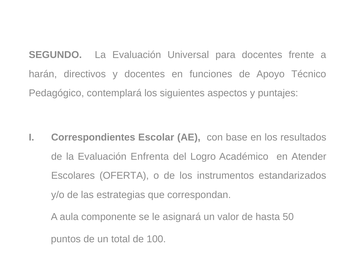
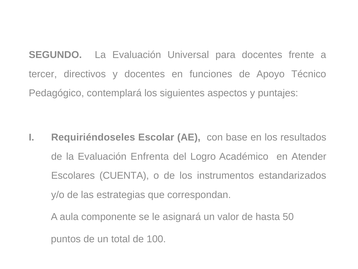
harán: harán -> tercer
Correspondientes: Correspondientes -> Requiriéndoseles
OFERTA: OFERTA -> CUENTA
